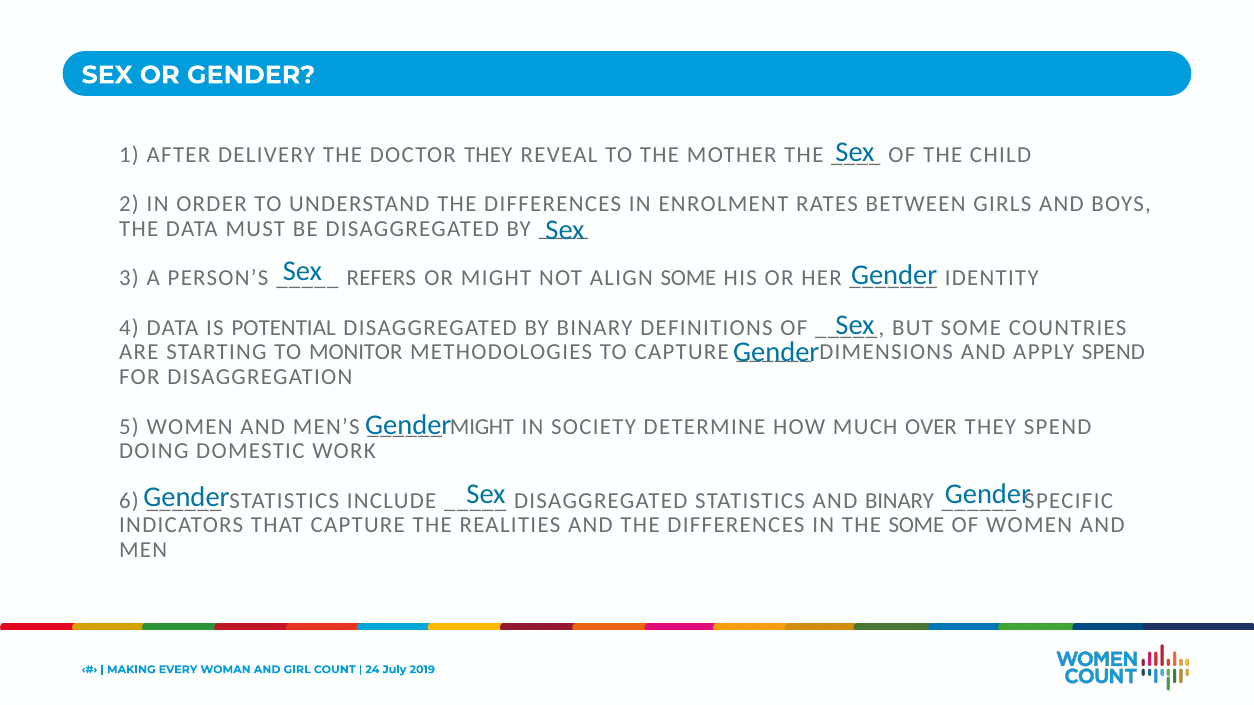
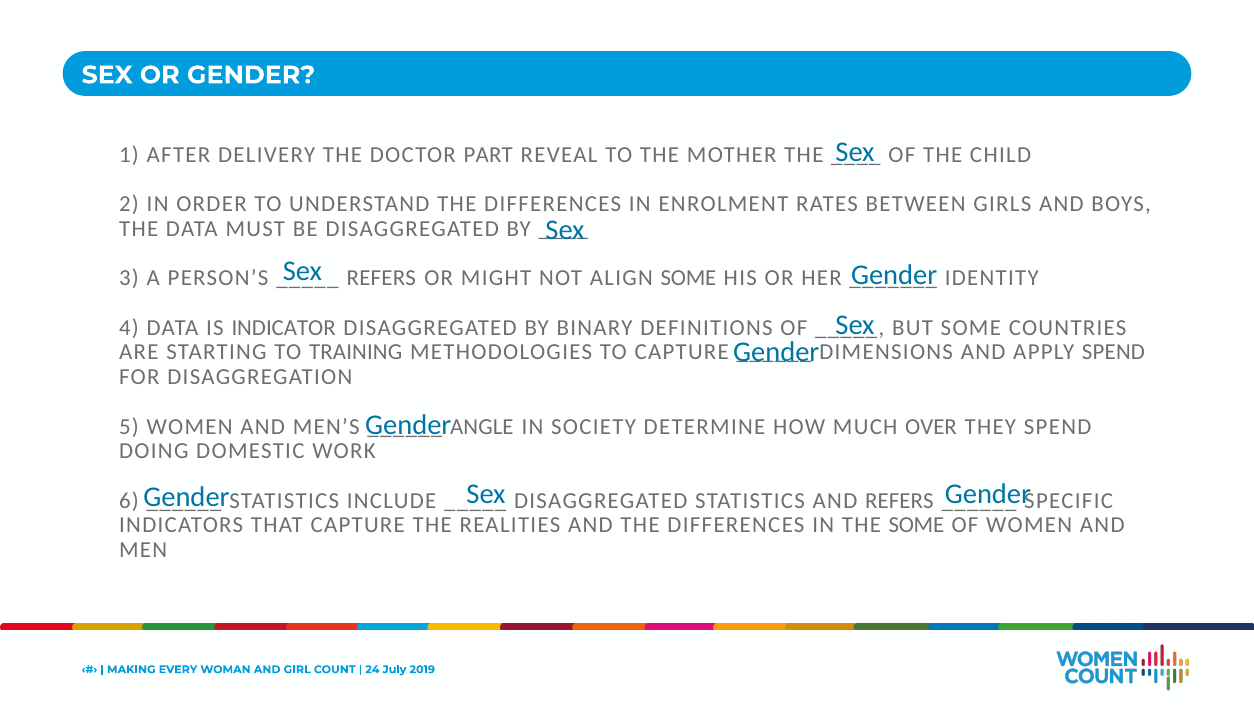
DOCTOR THEY: THEY -> PART
POTENTIAL: POTENTIAL -> INDICATOR
MONITOR: MONITOR -> TRAINING
MIGHT at (482, 427): MIGHT -> ANGLE
AND BINARY: BINARY -> REFERS
